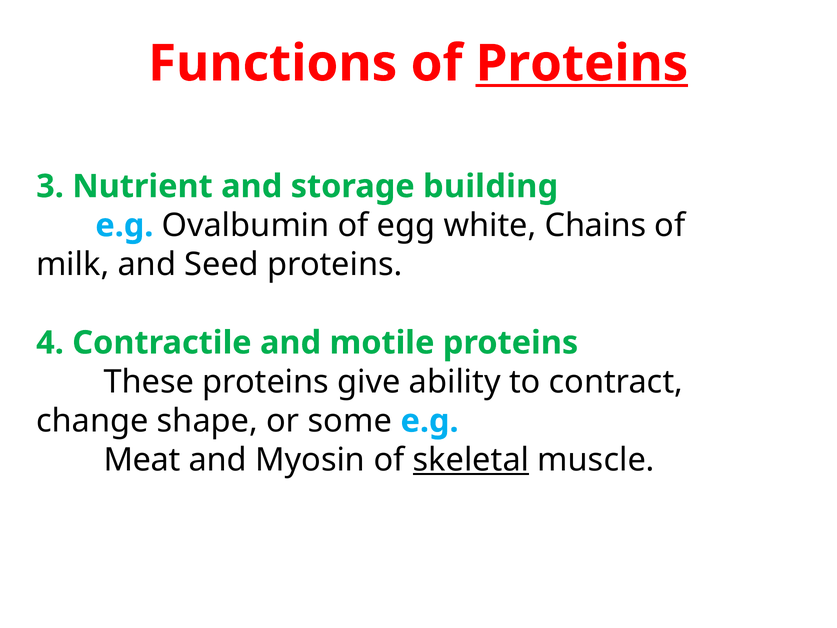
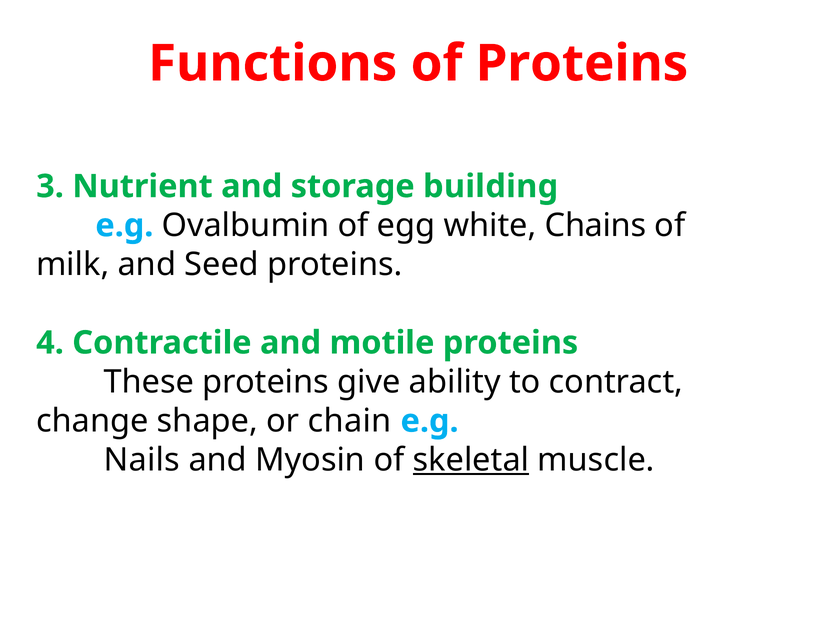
Proteins at (582, 64) underline: present -> none
some: some -> chain
Meat: Meat -> Nails
